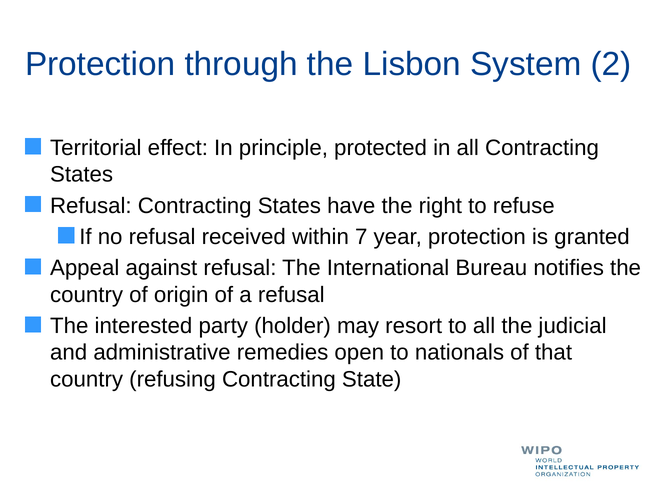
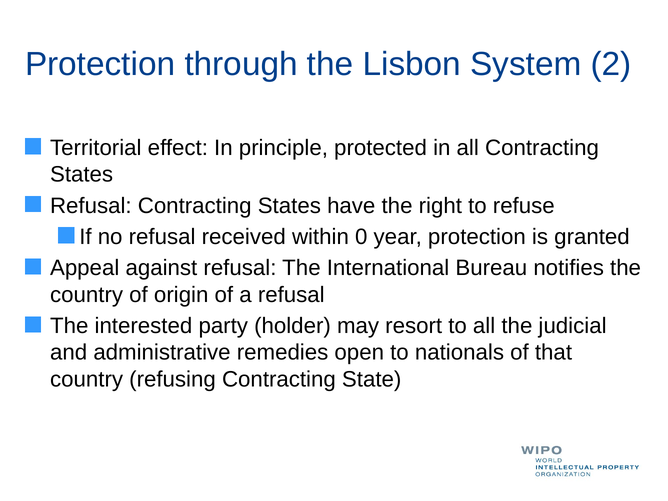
7: 7 -> 0
